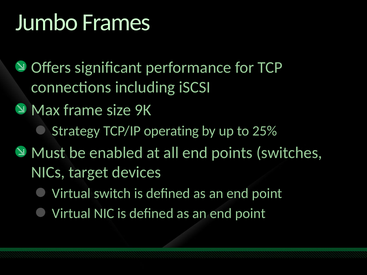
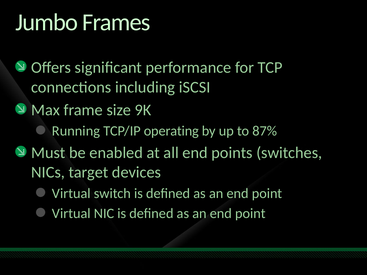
Strategy: Strategy -> Running
25%: 25% -> 87%
